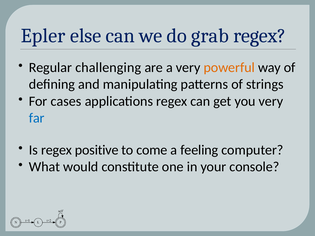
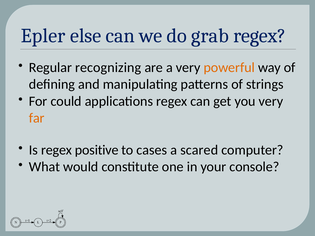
challenging: challenging -> recognizing
cases: cases -> could
far colour: blue -> orange
come: come -> cases
feeling: feeling -> scared
